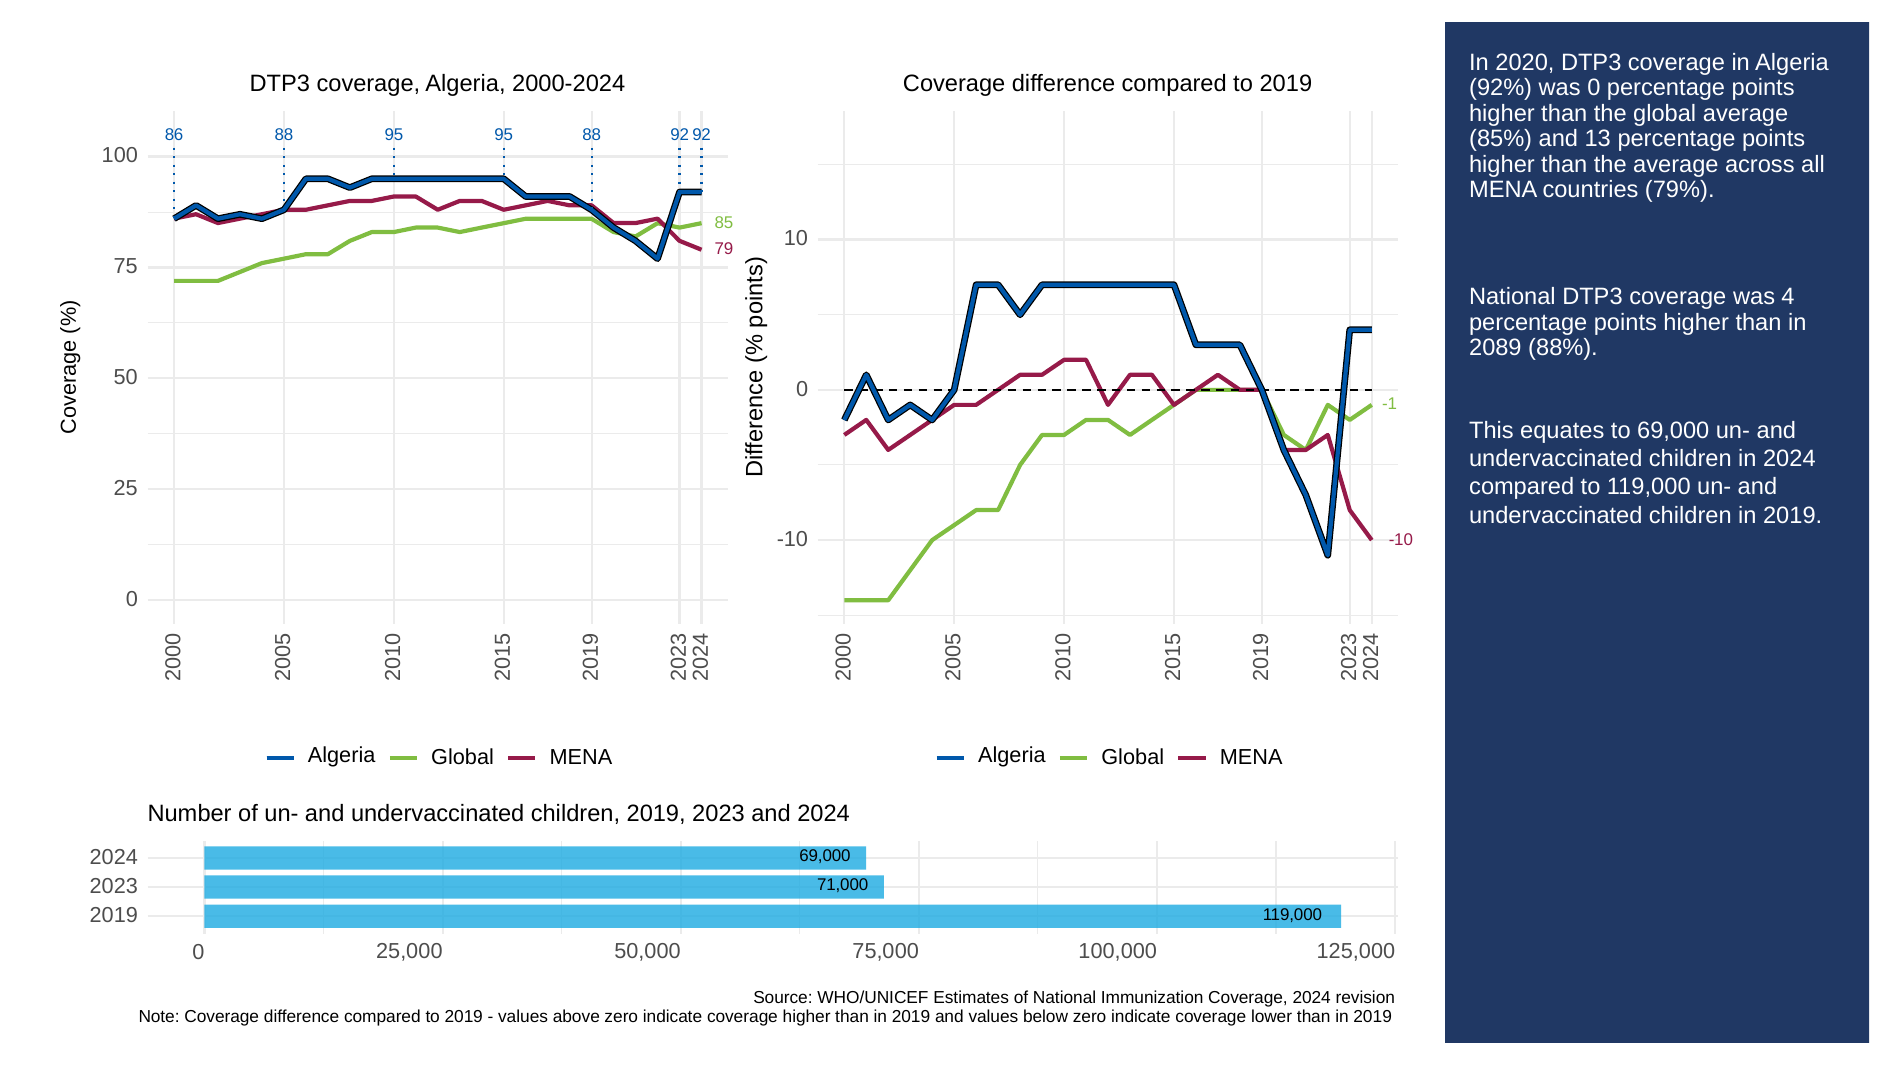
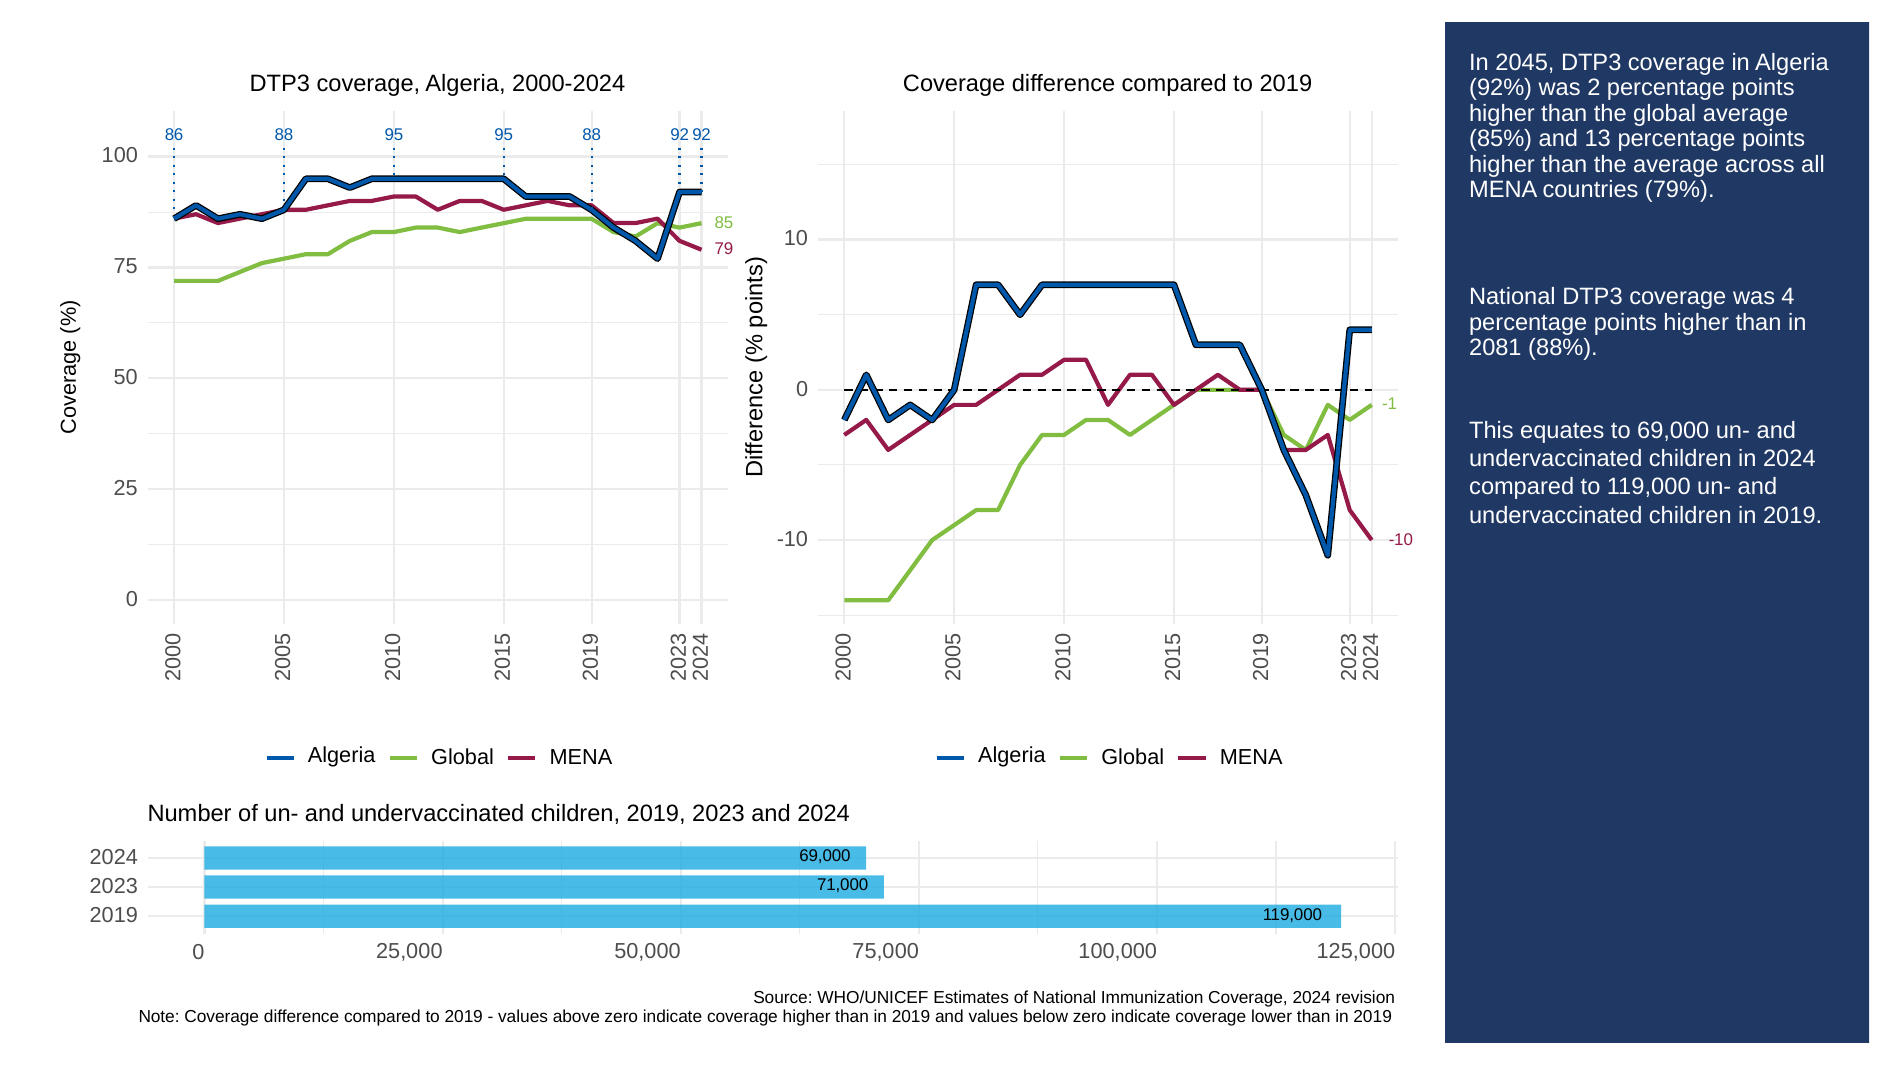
2020: 2020 -> 2045
was 0: 0 -> 2
2089: 2089 -> 2081
